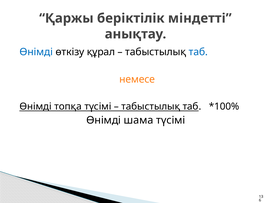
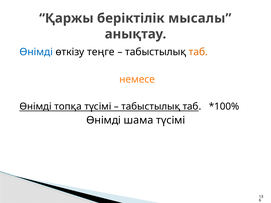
міндетті: міндетті -> мысалы
құрал: құрал -> теңге
таб at (198, 52) colour: blue -> orange
